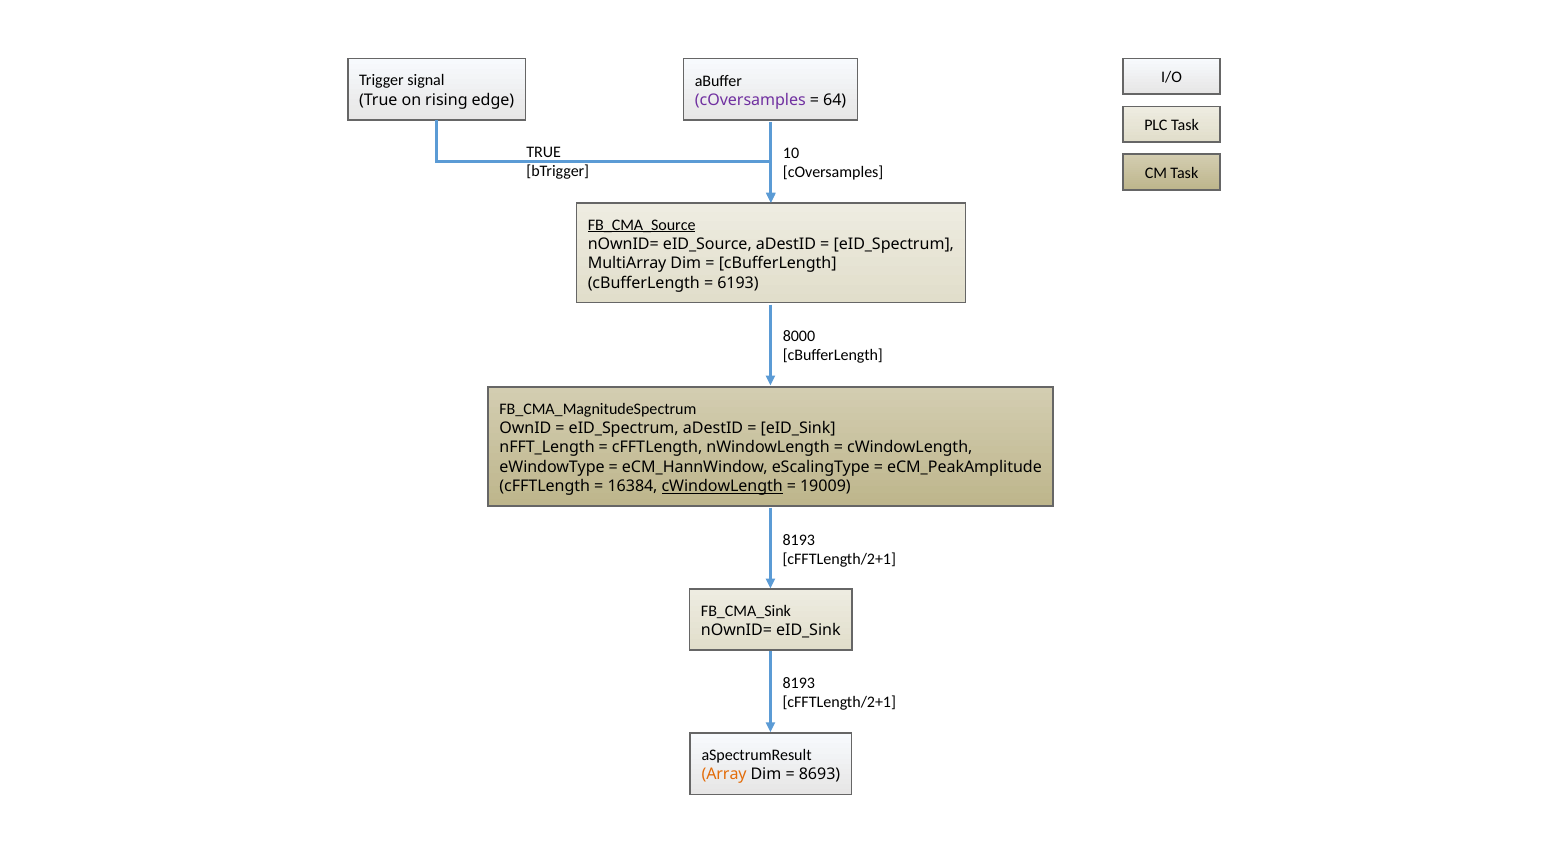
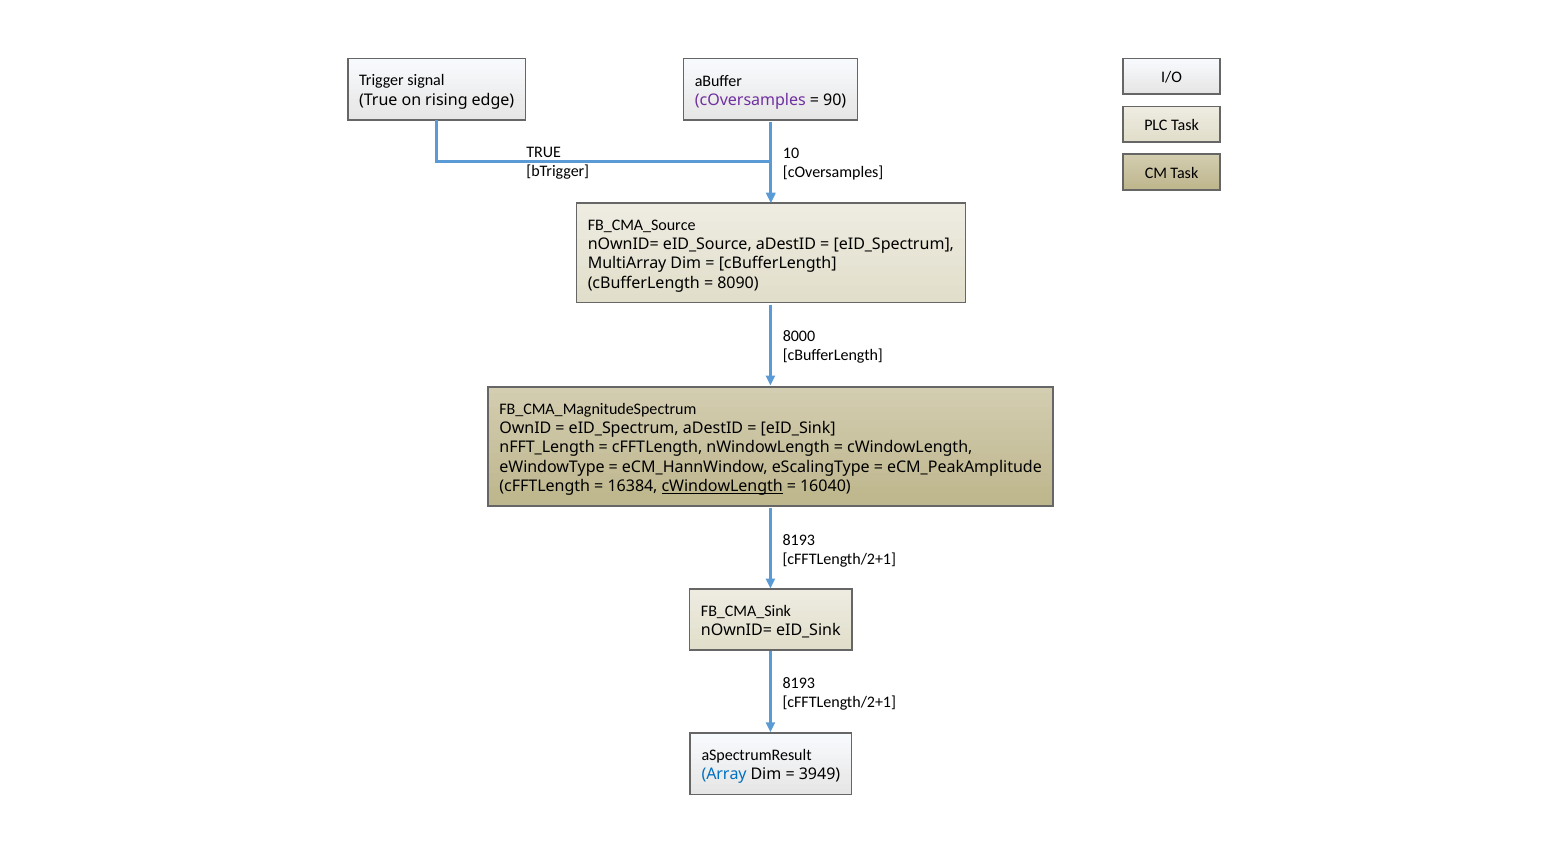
64: 64 -> 90
FB_CMA_Source underline: present -> none
6193: 6193 -> 8090
19009: 19009 -> 16040
Array colour: orange -> blue
8693: 8693 -> 3949
